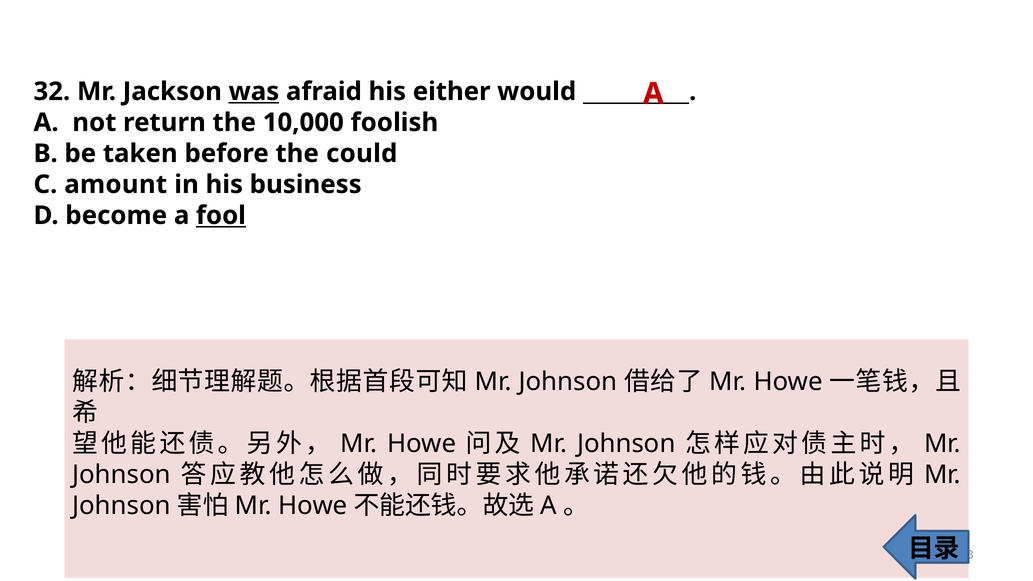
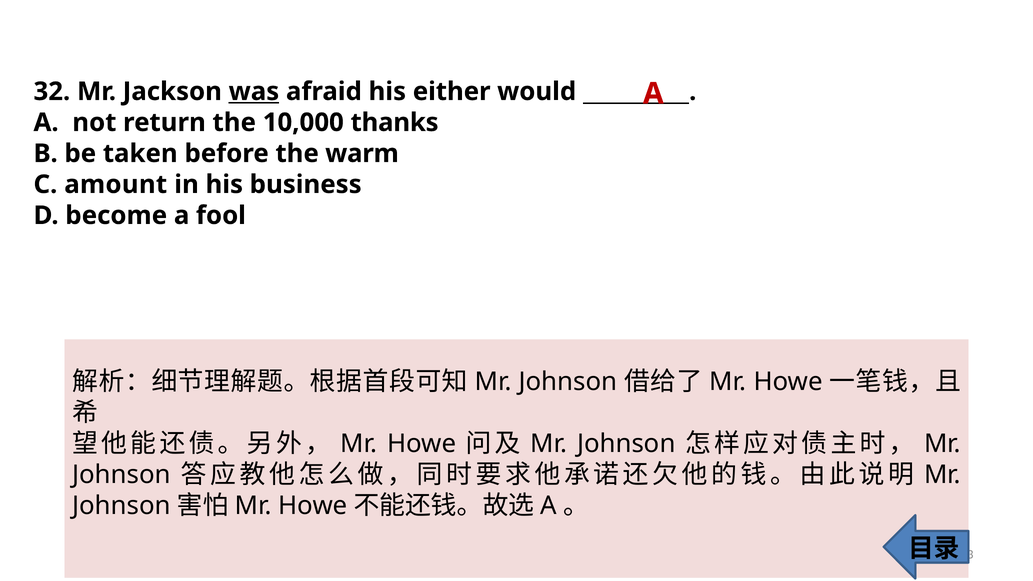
foolish: foolish -> thanks
could: could -> warm
fool underline: present -> none
